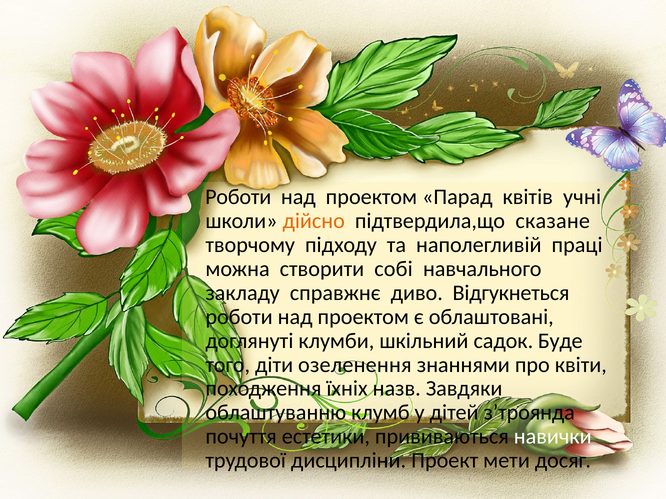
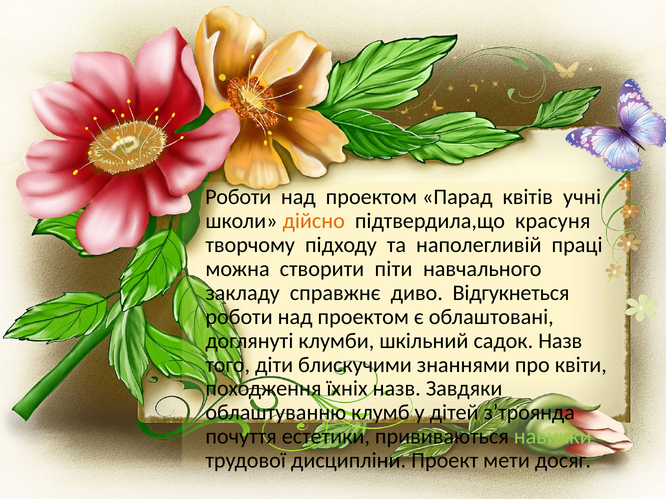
сказане: сказане -> красуня
собі: собі -> піти
садок Буде: Буде -> Назв
озеленення: озеленення -> блискучими
навички colour: white -> light green
